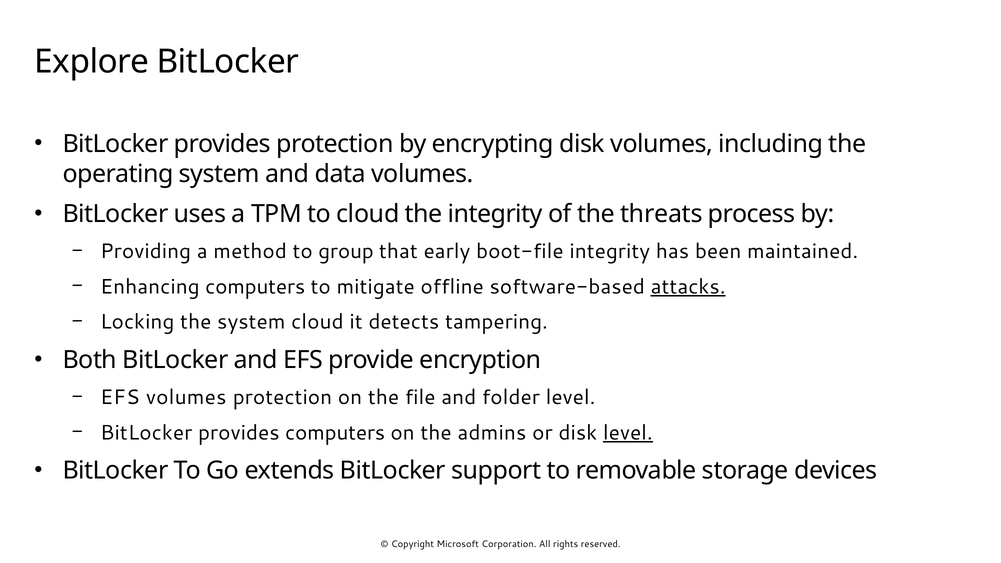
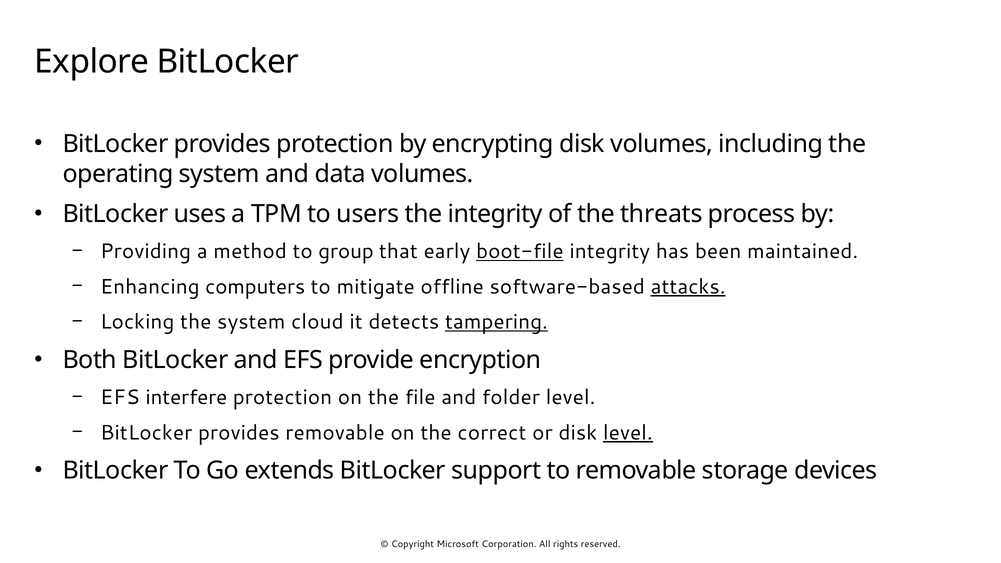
to cloud: cloud -> users
boot-file underline: none -> present
tampering underline: none -> present
EFS volumes: volumes -> interfere
provides computers: computers -> removable
admins: admins -> correct
